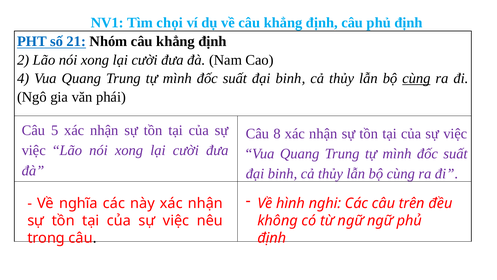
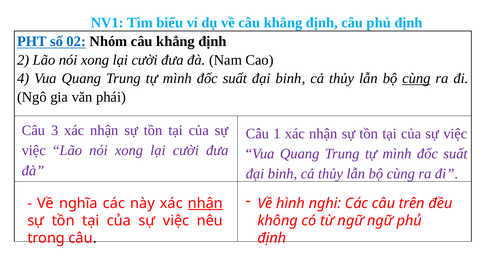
chọi: chọi -> biểu
21: 21 -> 02
5: 5 -> 3
8: 8 -> 1
nhận at (205, 203) underline: none -> present
